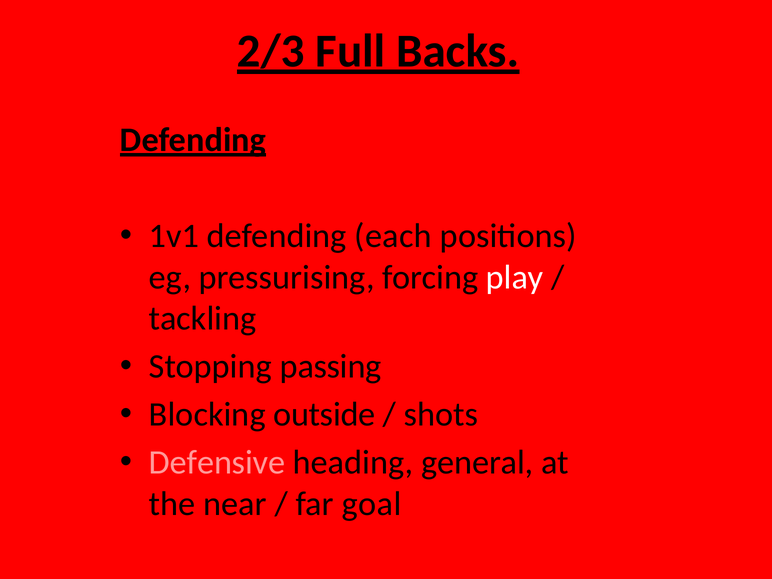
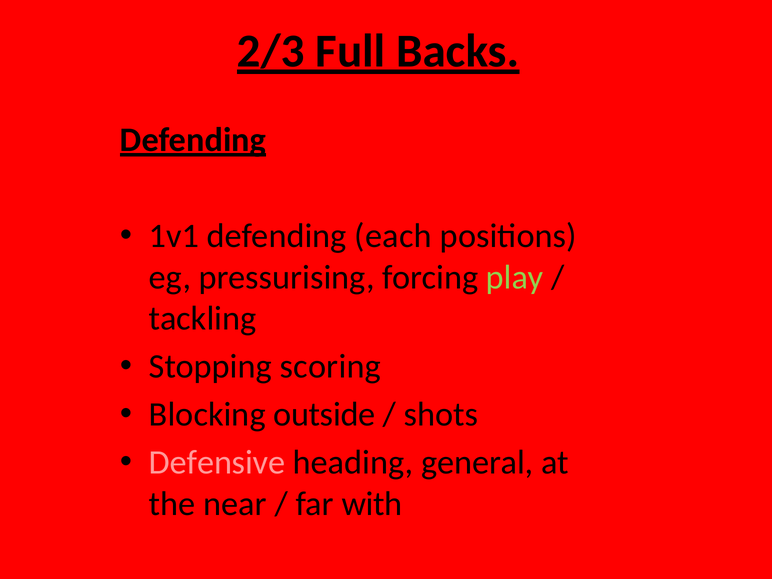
play colour: white -> light green
passing: passing -> scoring
goal: goal -> with
